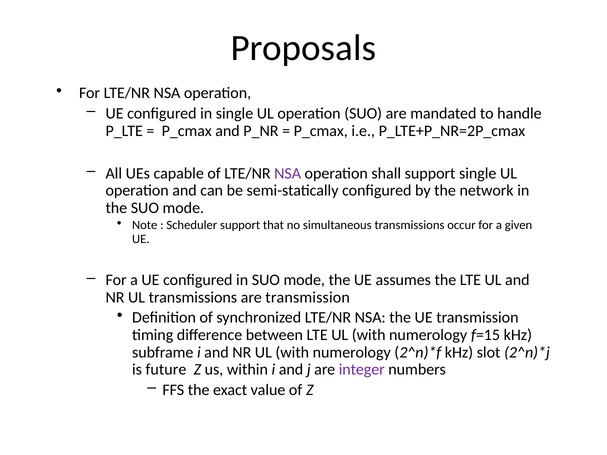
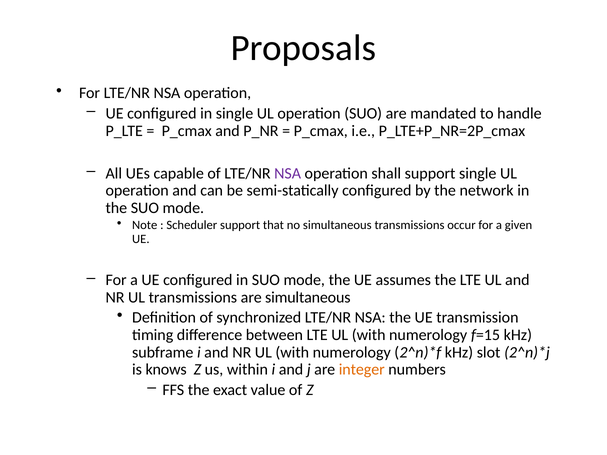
are transmission: transmission -> simultaneous
future: future -> knows
integer colour: purple -> orange
